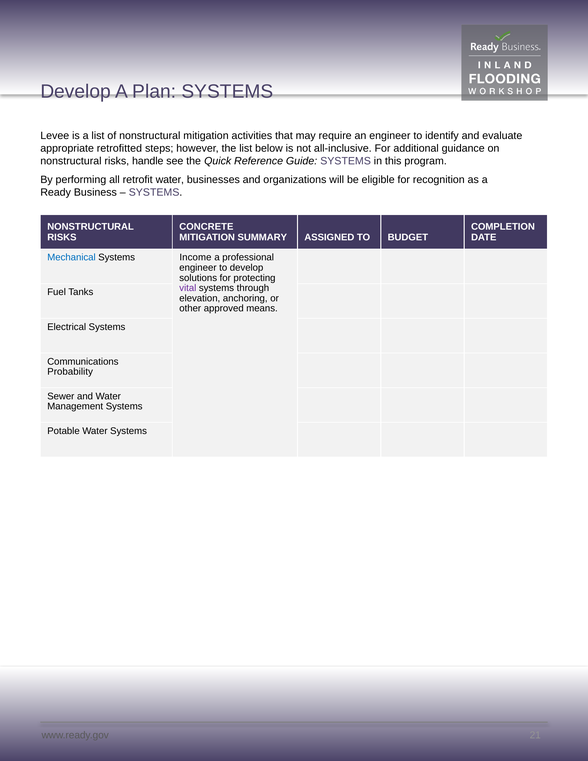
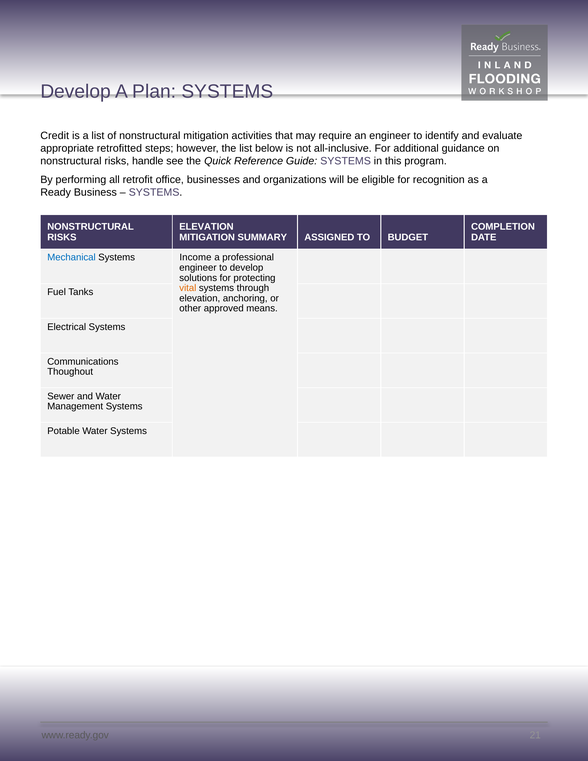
Levee: Levee -> Credit
retrofit water: water -> office
CONCRETE at (206, 226): CONCRETE -> ELEVATION
vital colour: purple -> orange
Probability: Probability -> Thoughout
